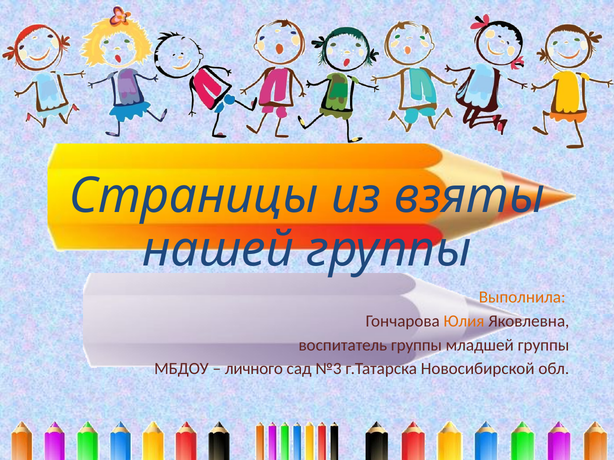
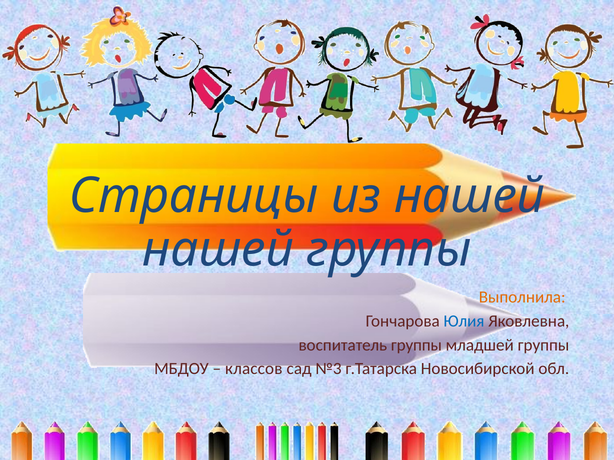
из взяты: взяты -> нашей
Юлия colour: orange -> blue
личного: личного -> классов
